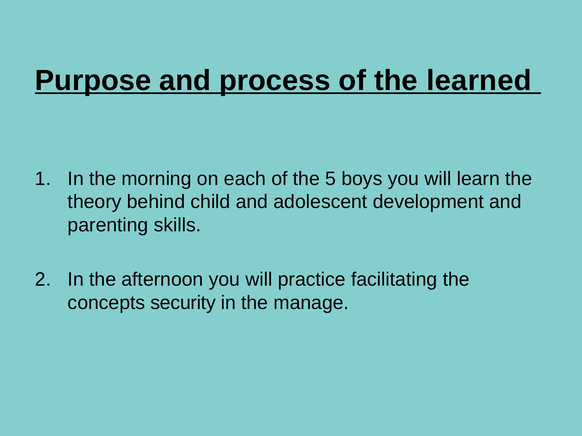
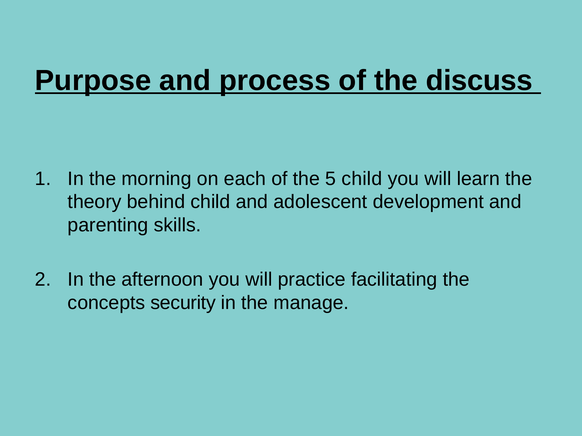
learned: learned -> discuss
5 boys: boys -> child
